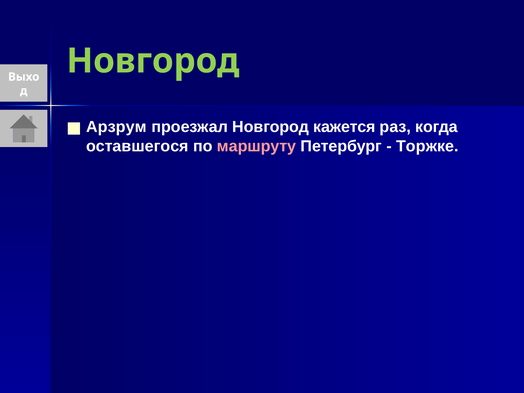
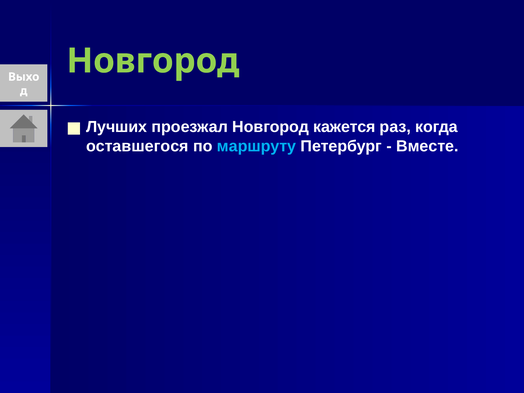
Арзрум: Арзрум -> Лучших
маршруту colour: pink -> light blue
Торжке: Торжке -> Вместе
